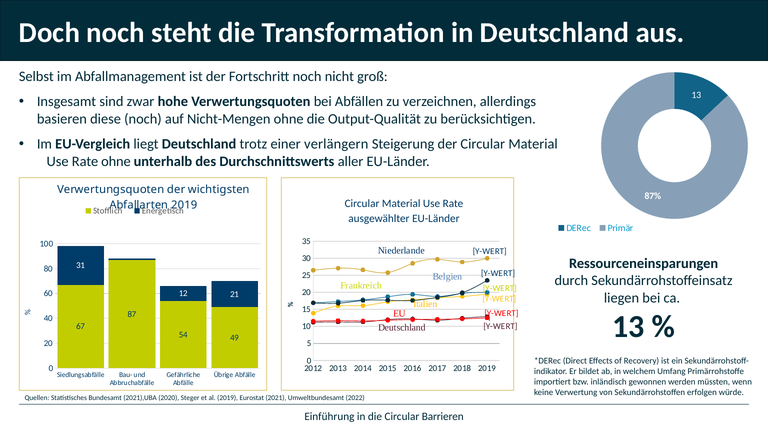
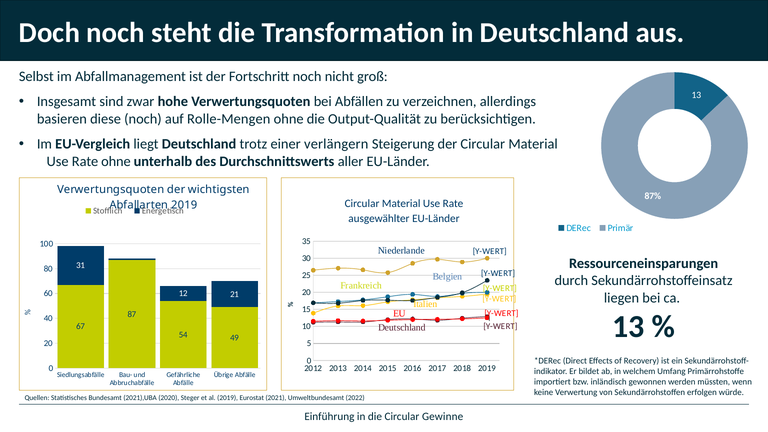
Nicht-Mengen: Nicht-Mengen -> Rolle-Mengen
Barrieren: Barrieren -> Gewinne
